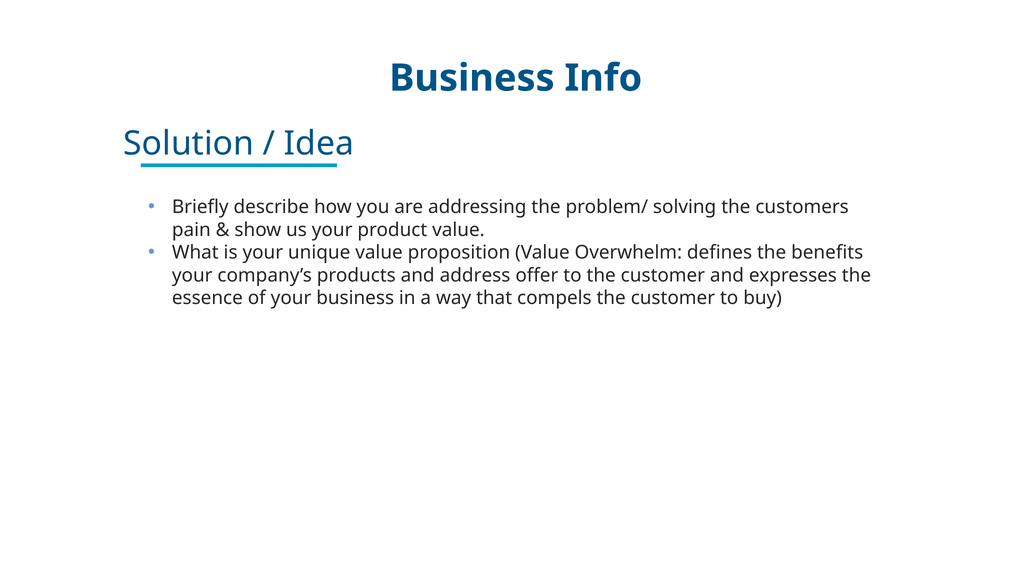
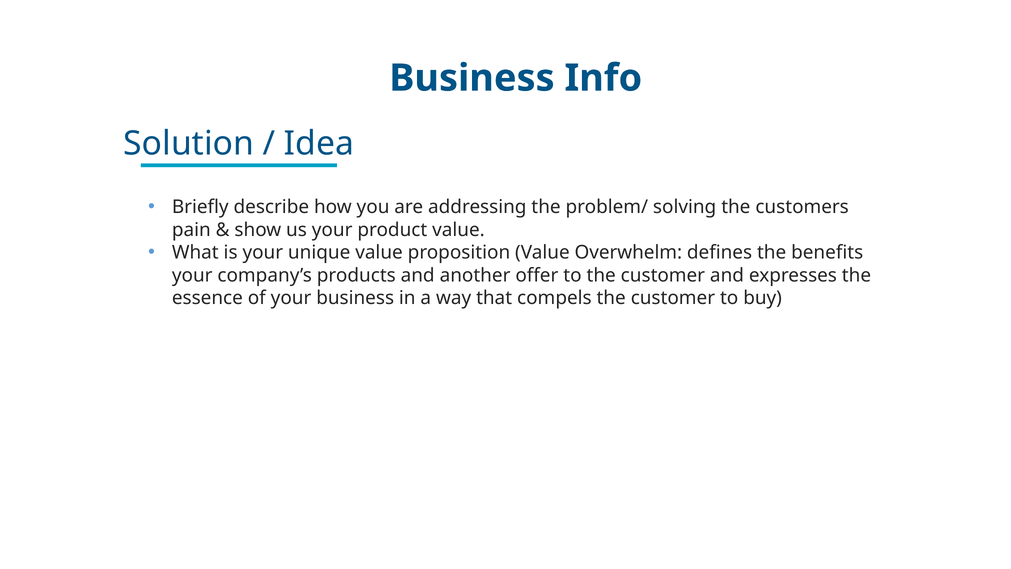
address: address -> another
